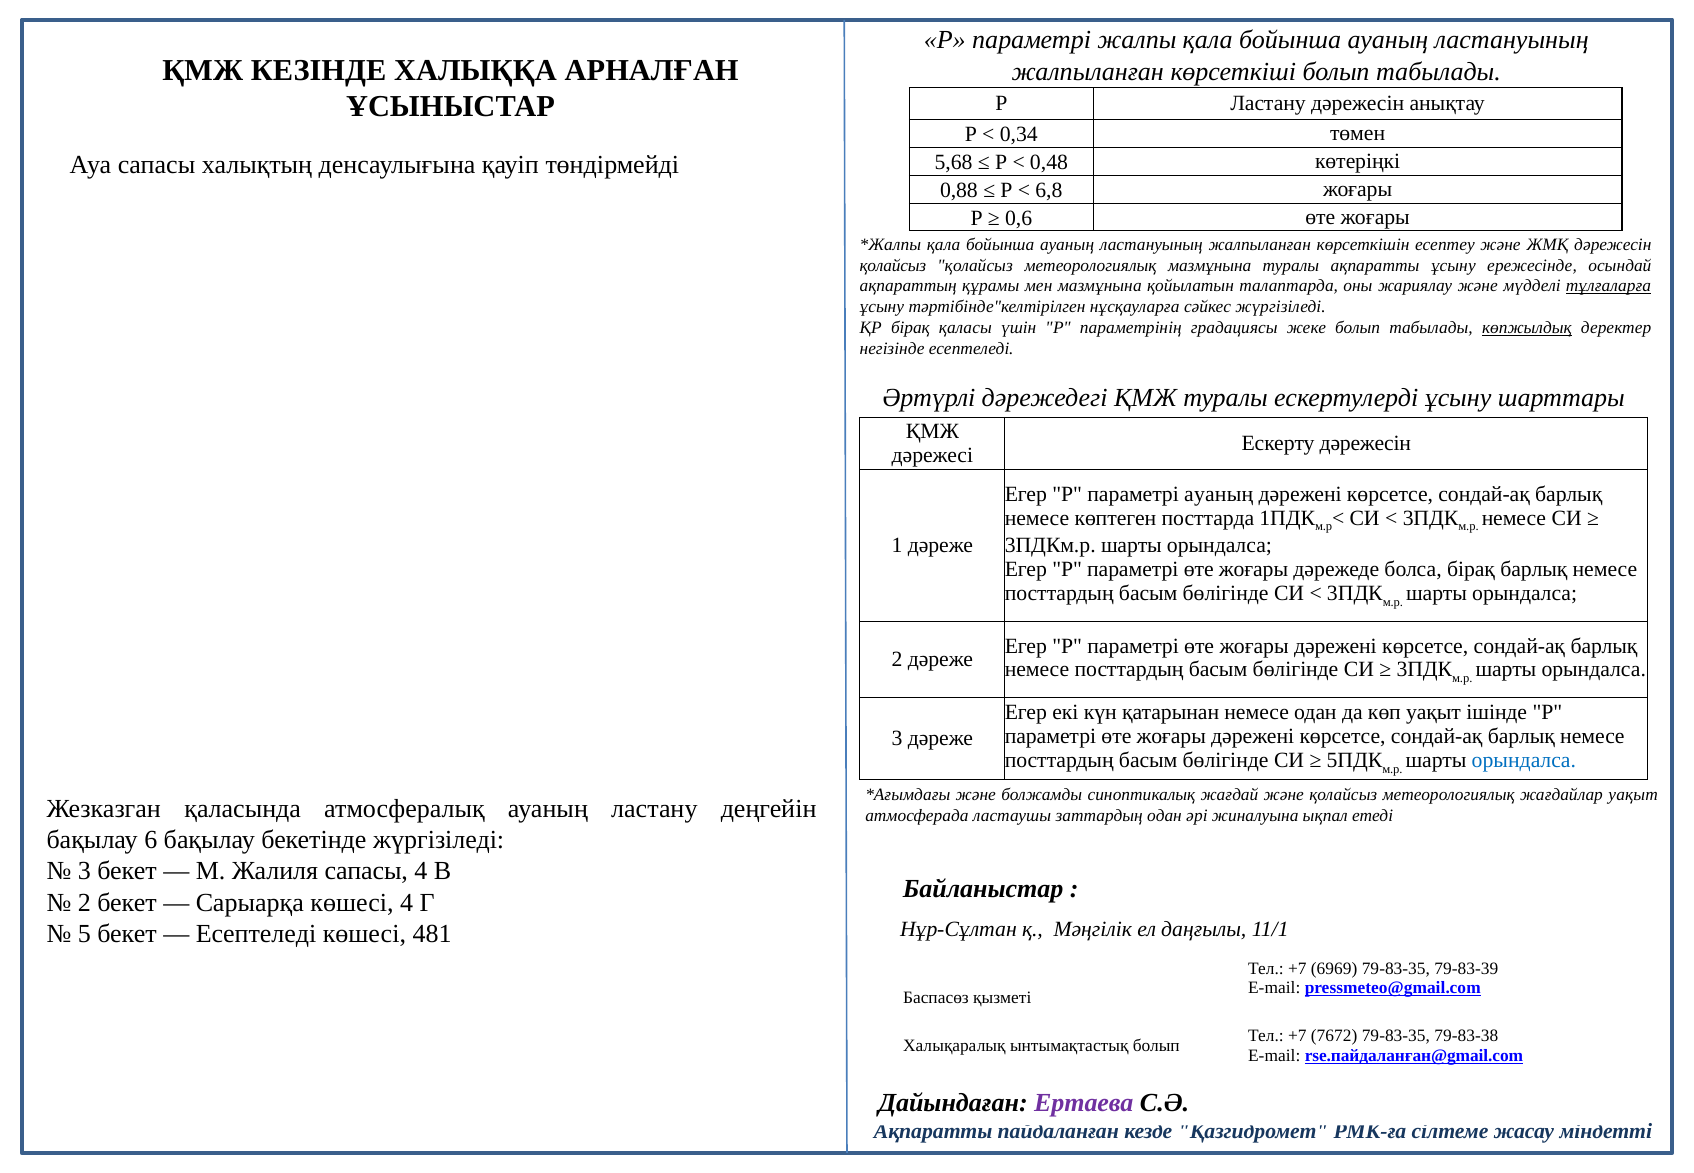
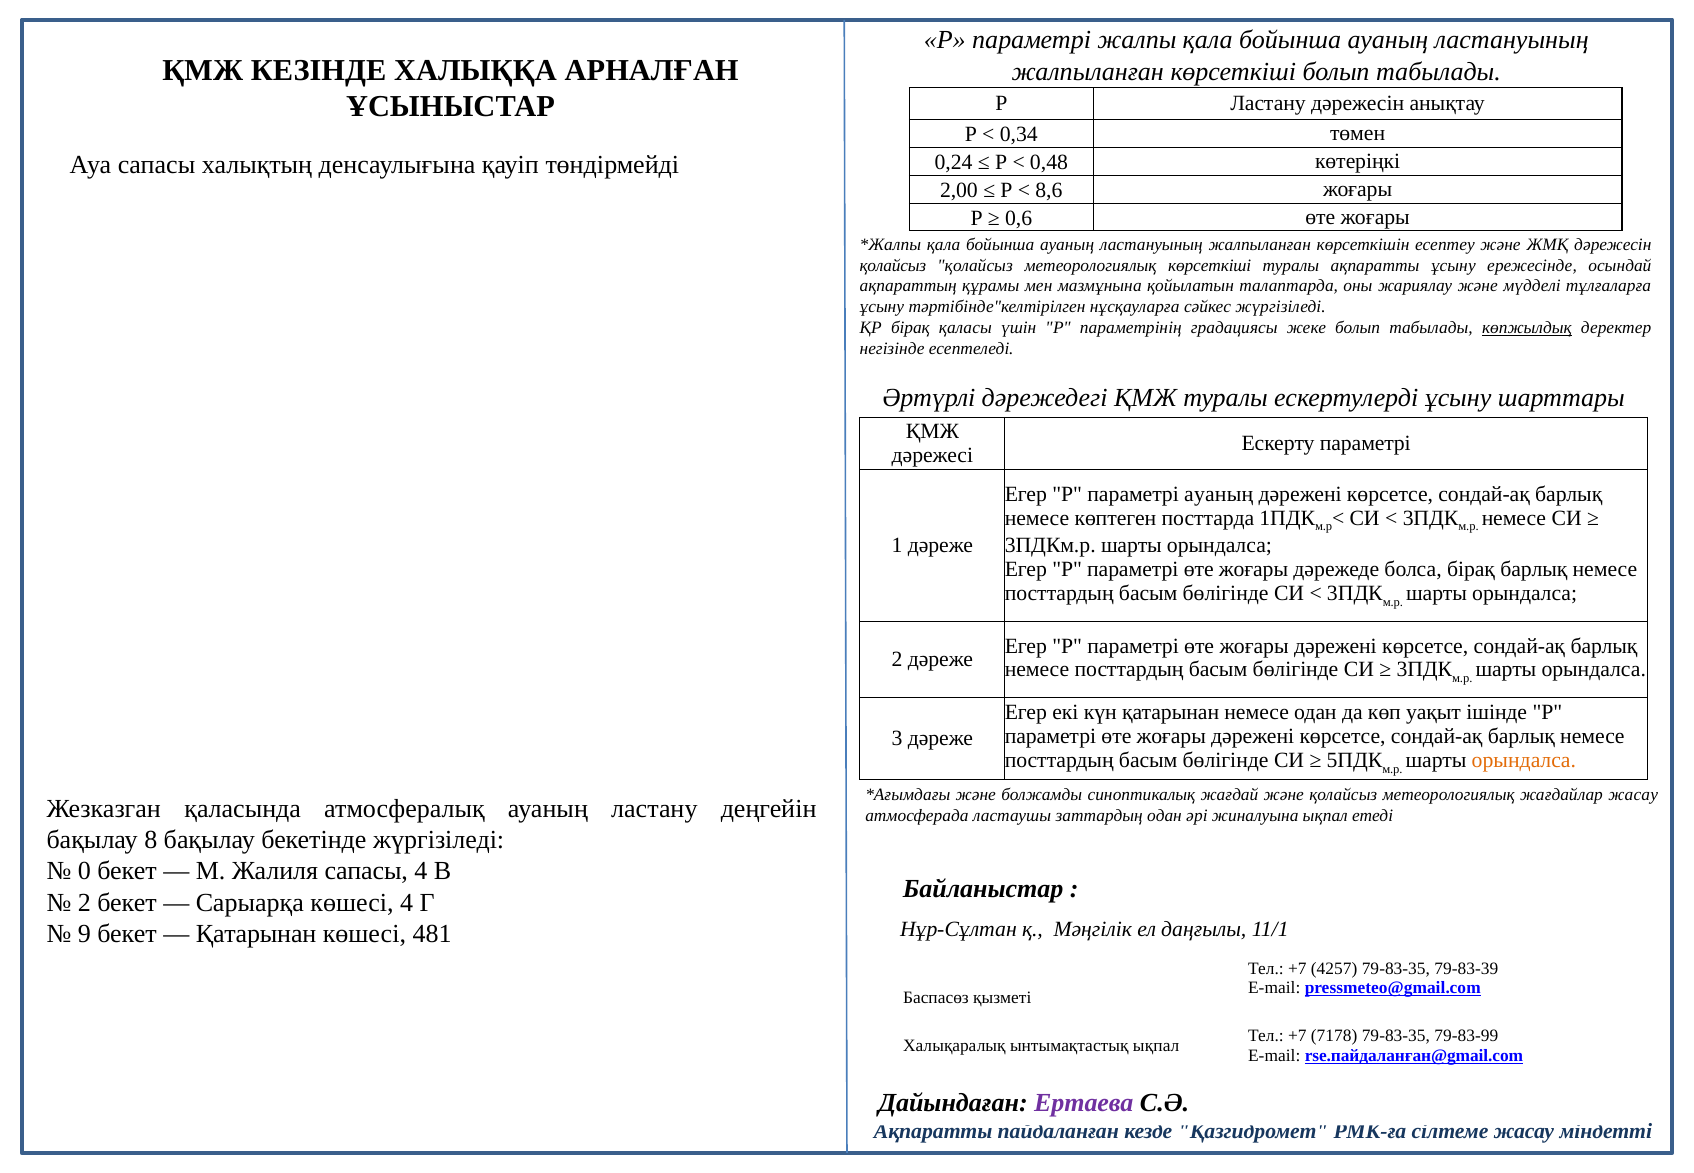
5,68: 5,68 -> 0,24
0,88: 0,88 -> 2,00
6,8: 6,8 -> 8,6
метеорологиялық мазмұнына: мазмұнына -> көрсеткіші
тұлғаларға underline: present -> none
Ескерту дәрежесін: дәрежесін -> параметрі
орындалса at (1524, 761) colour: blue -> orange
жағдайлар уақыт: уақыт -> жасау
6: 6 -> 8
3 at (84, 871): 3 -> 0
5: 5 -> 9
Есептеледі at (256, 934): Есептеледі -> Қатарынан
6969: 6969 -> 4257
7672: 7672 -> 7178
79-83-38: 79-83-38 -> 79-83-99
ынтымақтастық болып: болып -> ықпал
